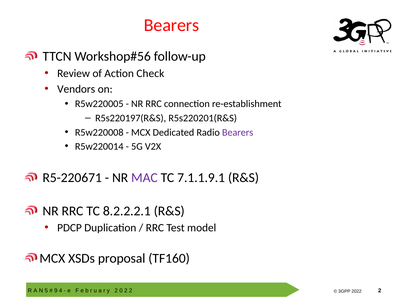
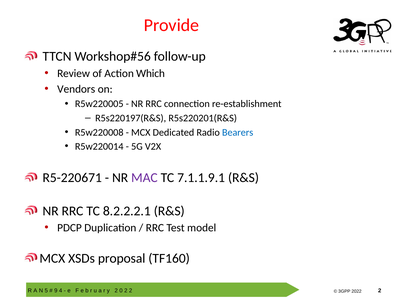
Bearers at (171, 25): Bearers -> Provide
Check: Check -> Which
Bearers at (238, 132) colour: purple -> blue
